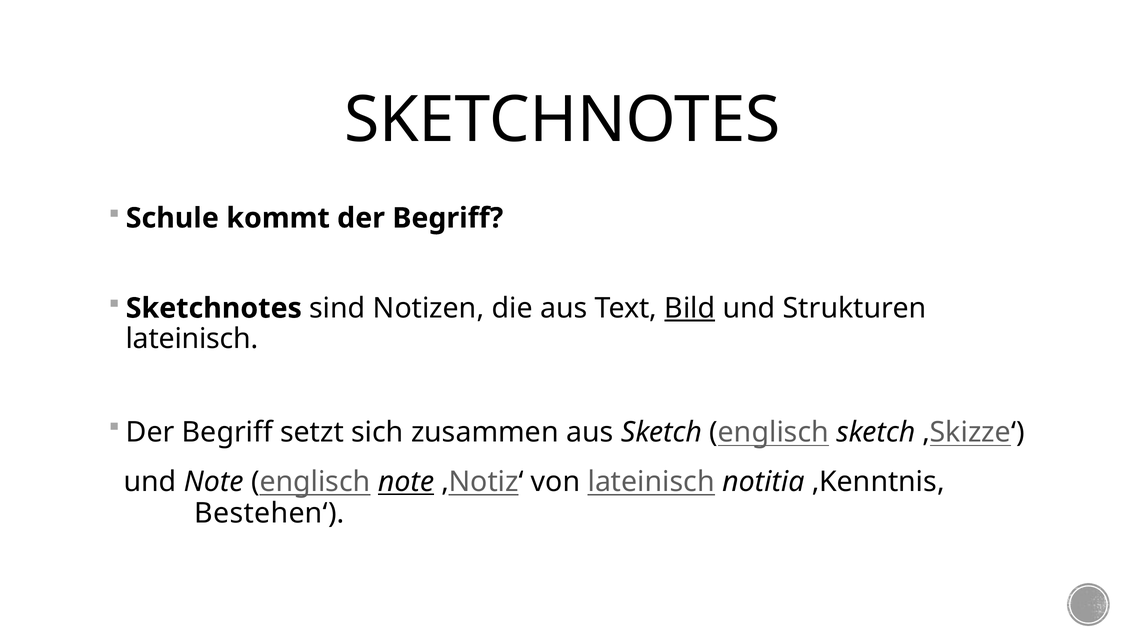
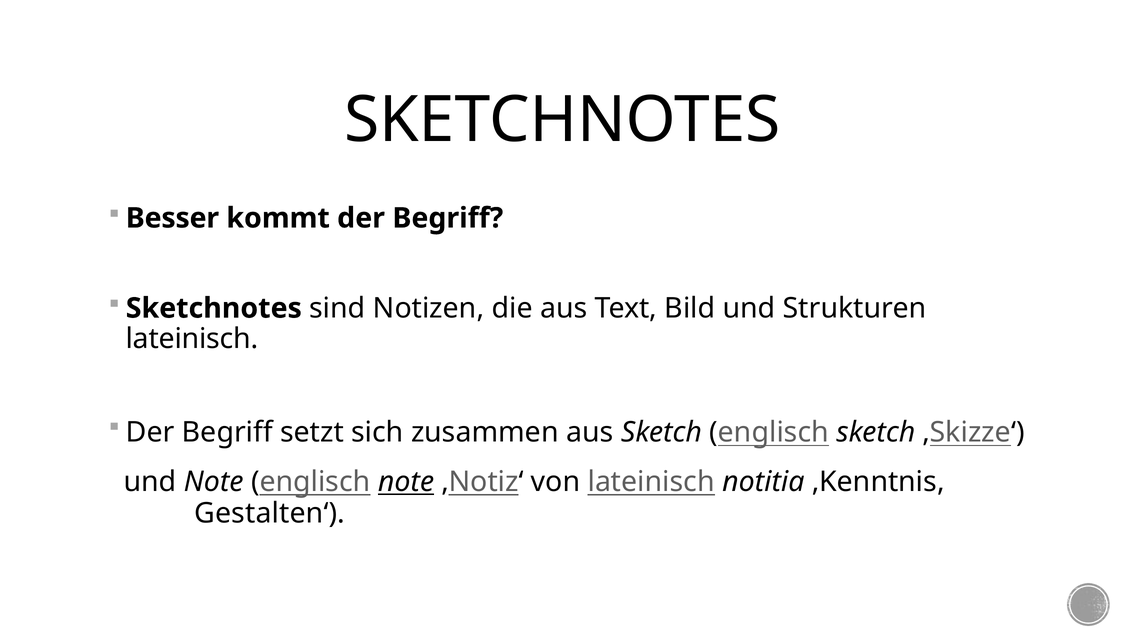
Schule: Schule -> Besser
Bild underline: present -> none
Bestehen‘: Bestehen‘ -> Gestalten‘
